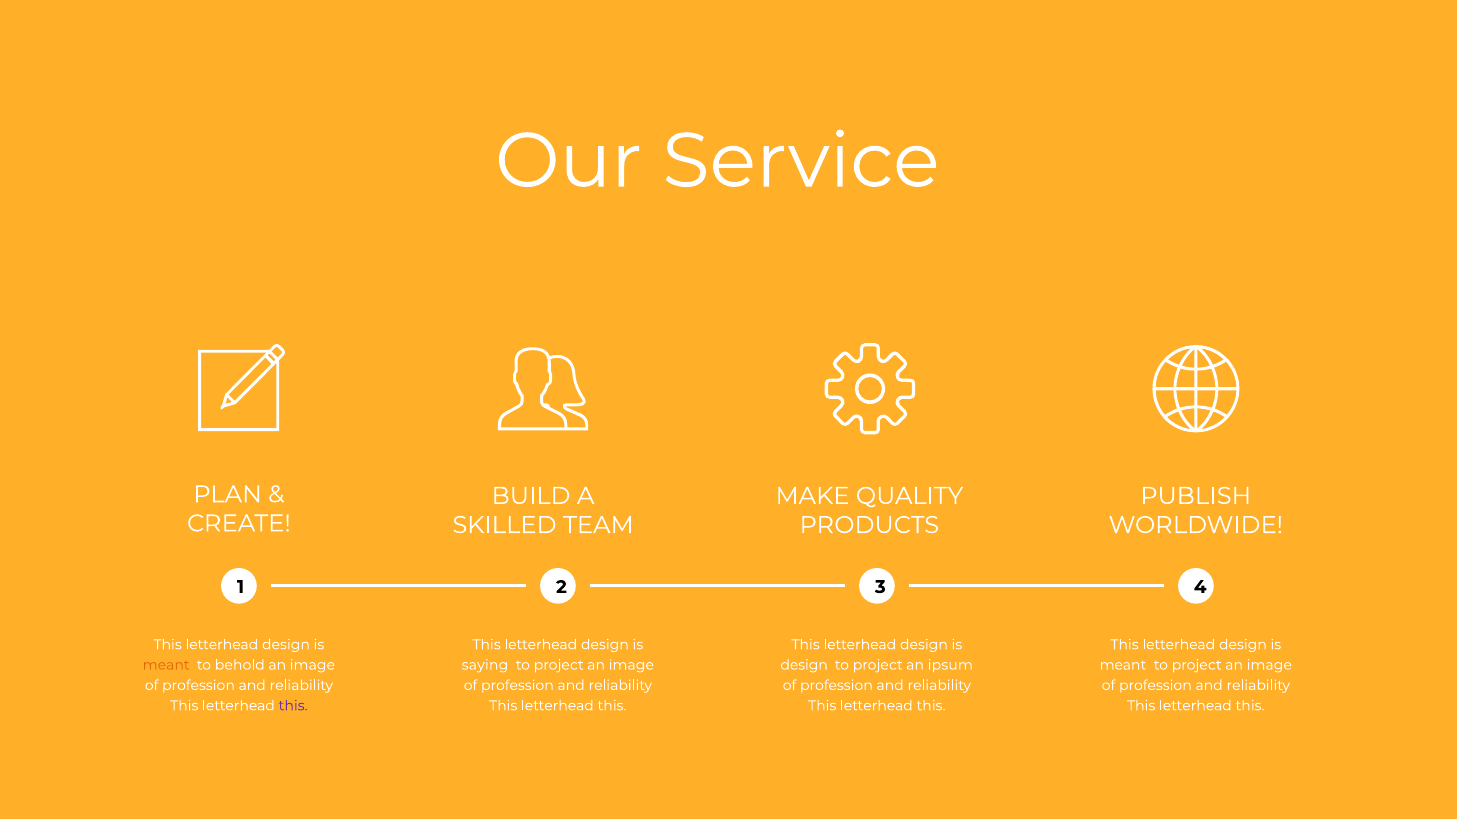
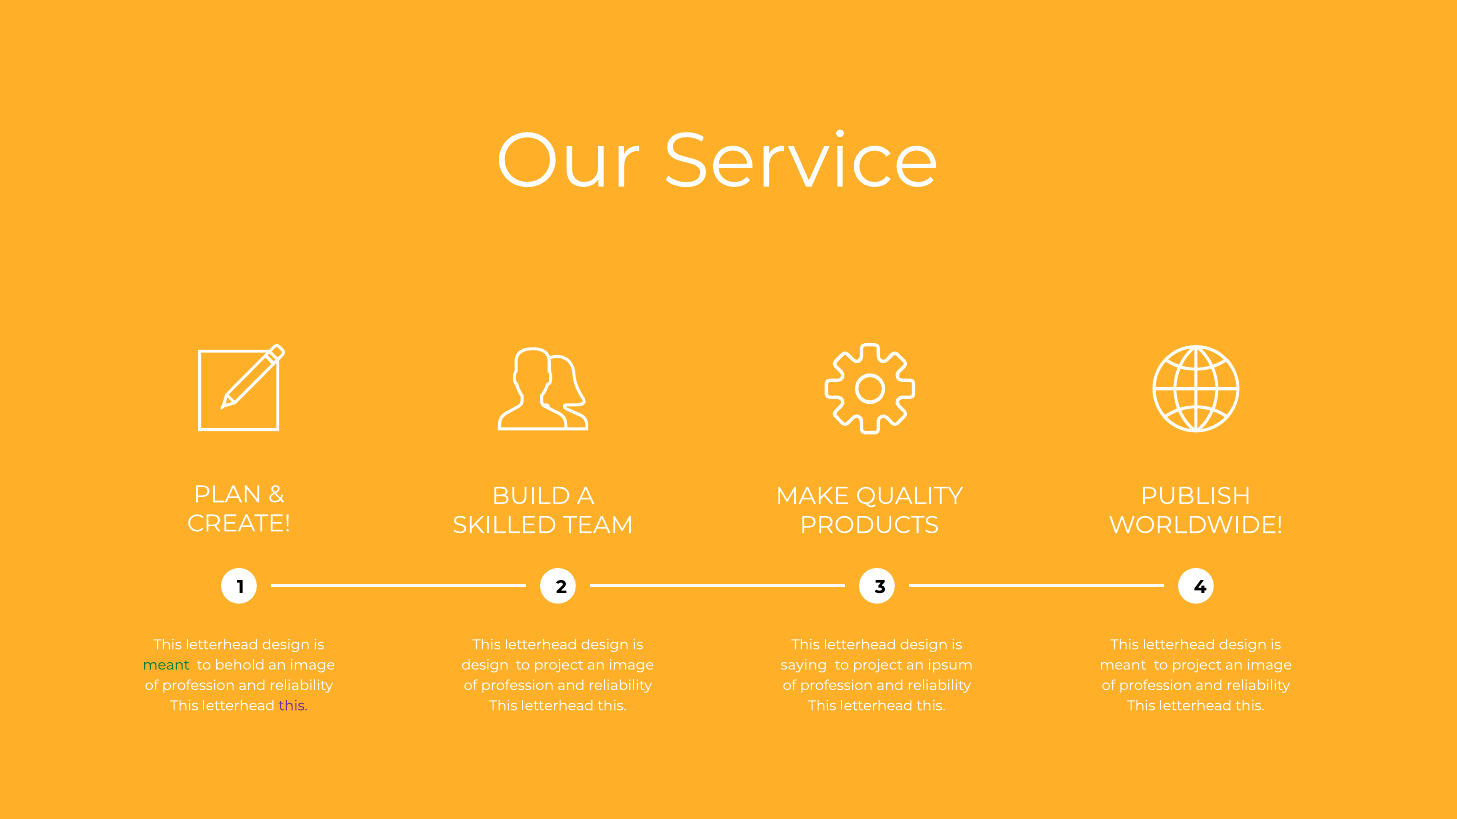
meant at (166, 665) colour: orange -> green
saying at (485, 665): saying -> design
design at (804, 665): design -> saying
